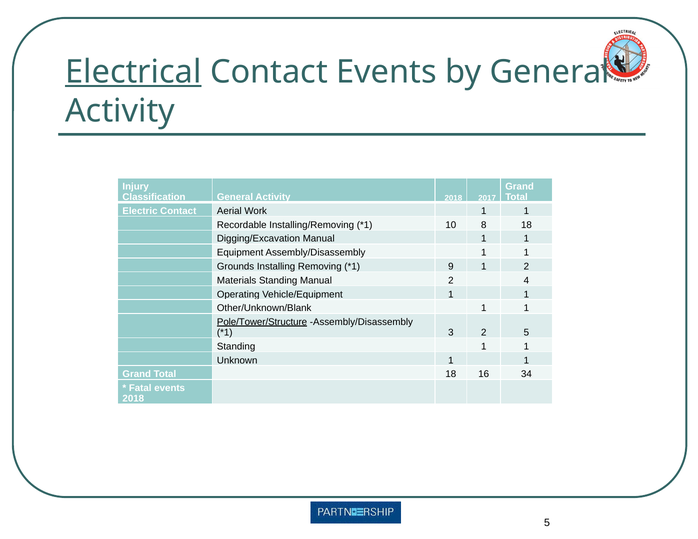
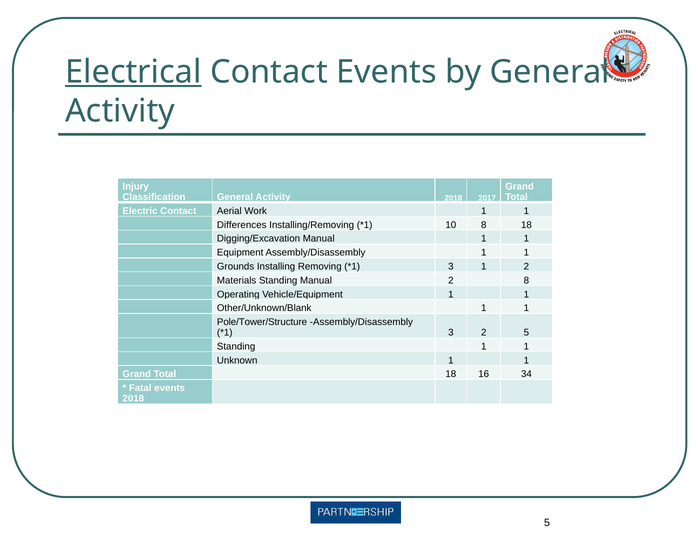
Recordable: Recordable -> Differences
9 at (451, 267): 9 -> 3
2 4: 4 -> 8
Pole/Tower/Structure underline: present -> none
